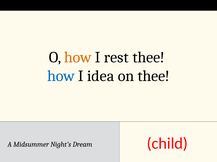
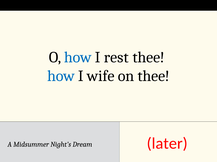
how at (78, 58) colour: orange -> blue
idea: idea -> wife
child: child -> later
